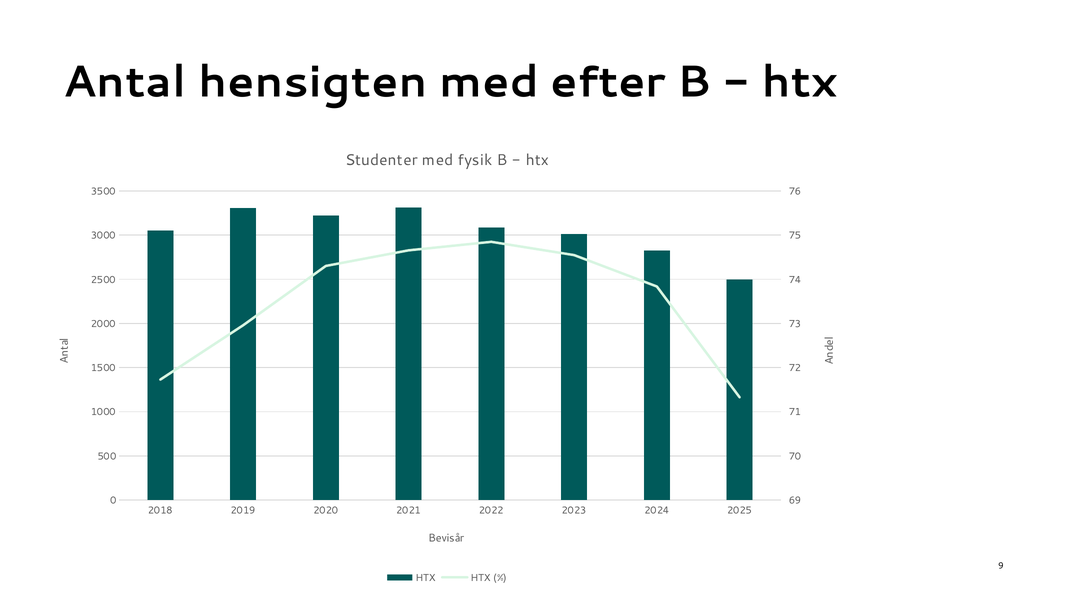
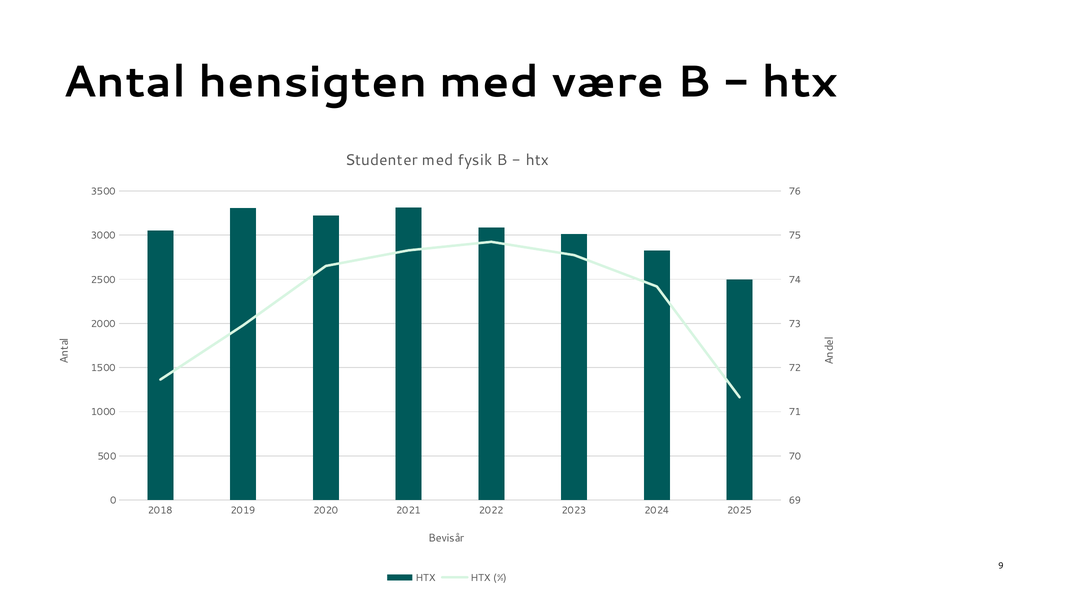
efter: efter -> være
